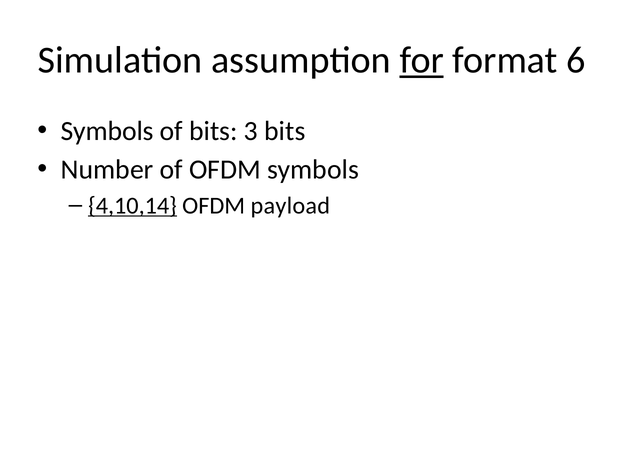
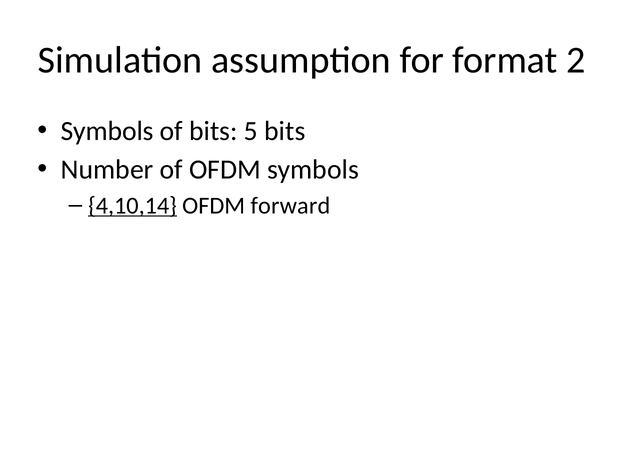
for underline: present -> none
6: 6 -> 2
3: 3 -> 5
payload: payload -> forward
